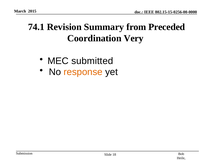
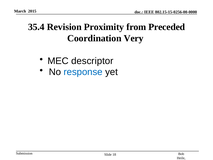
74.1: 74.1 -> 35.4
Summary: Summary -> Proximity
submitted: submitted -> descriptor
response colour: orange -> blue
